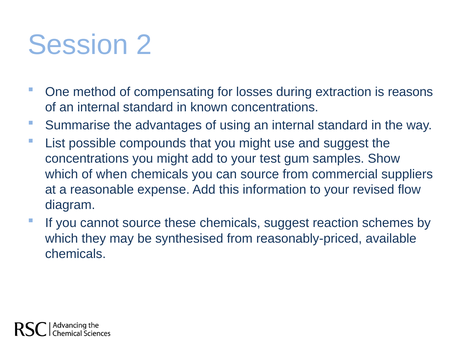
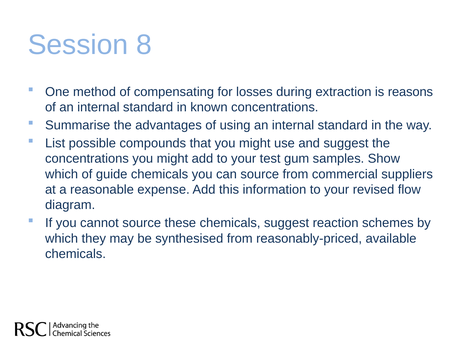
2: 2 -> 8
when: when -> guide
